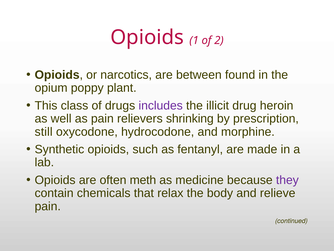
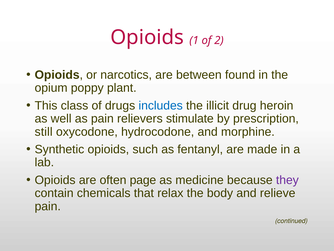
includes colour: purple -> blue
shrinking: shrinking -> stimulate
meth: meth -> page
